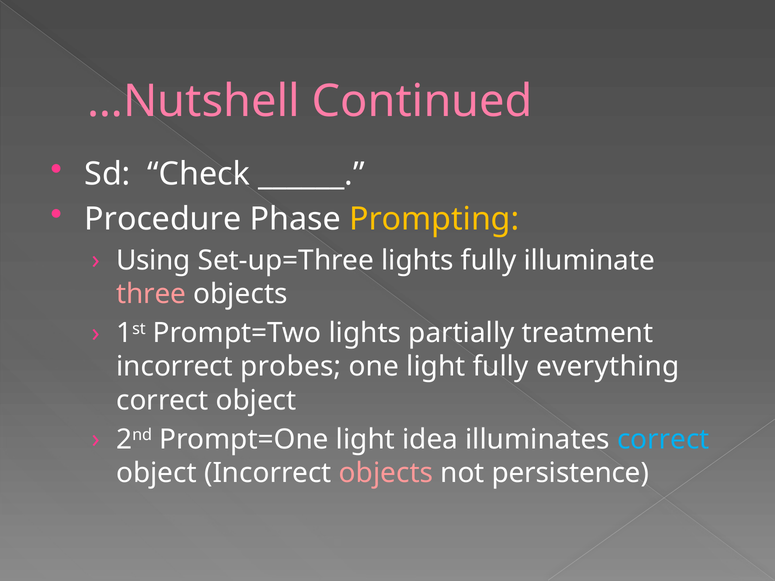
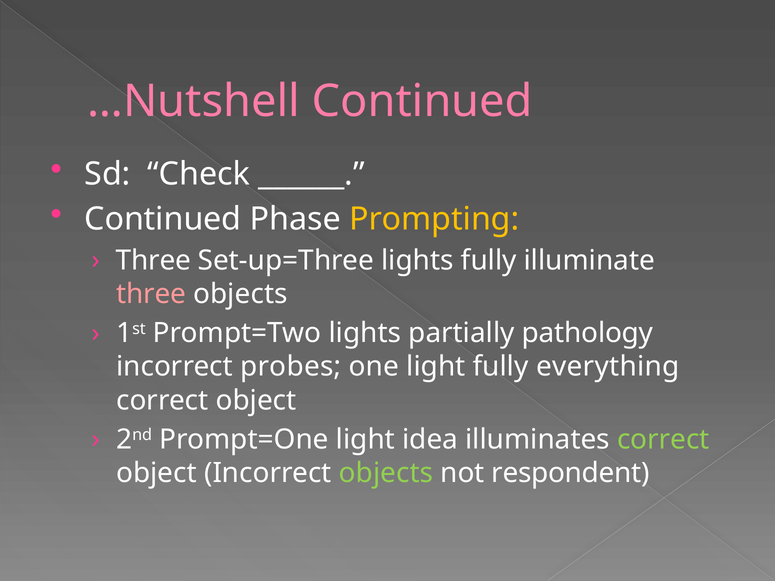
Procedure at (163, 219): Procedure -> Continued
Using at (153, 261): Using -> Three
treatment: treatment -> pathology
correct at (663, 440) colour: light blue -> light green
objects at (386, 473) colour: pink -> light green
persistence: persistence -> respondent
